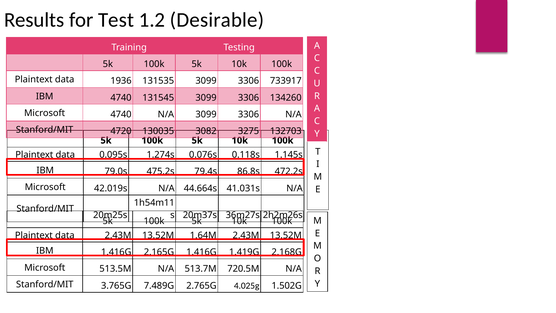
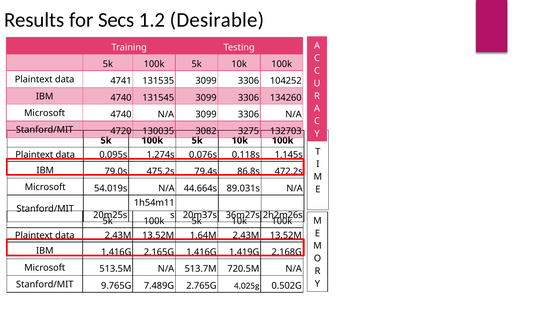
Test: Test -> Secs
1936: 1936 -> 4741
733917: 733917 -> 104252
42.019s: 42.019s -> 54.019s
41.031s: 41.031s -> 89.031s
3.765G: 3.765G -> 9.765G
1.502G: 1.502G -> 0.502G
